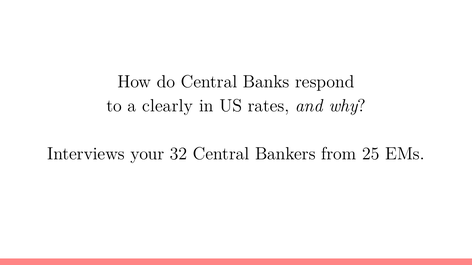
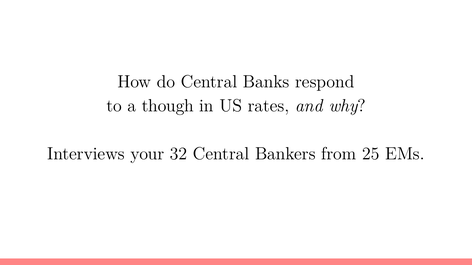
clearly: clearly -> though
